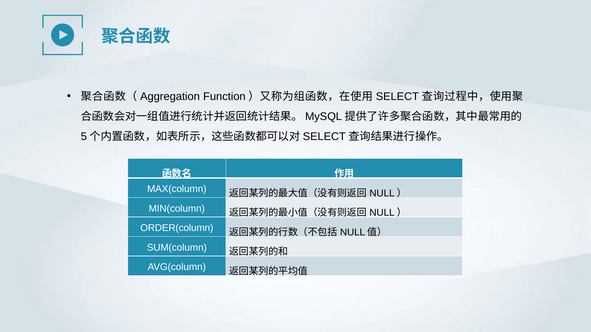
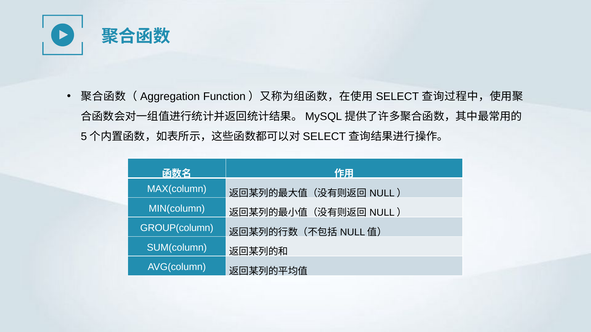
ORDER(column: ORDER(column -> GROUP(column
